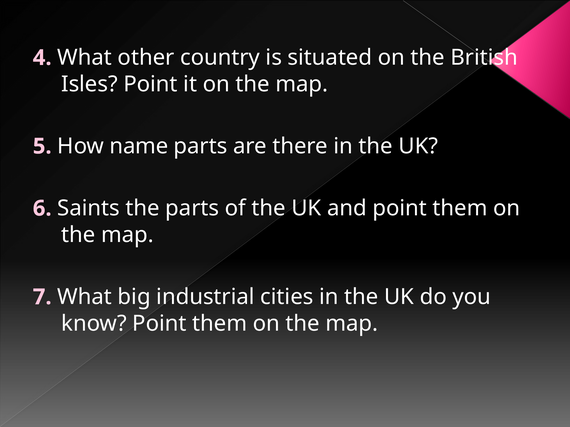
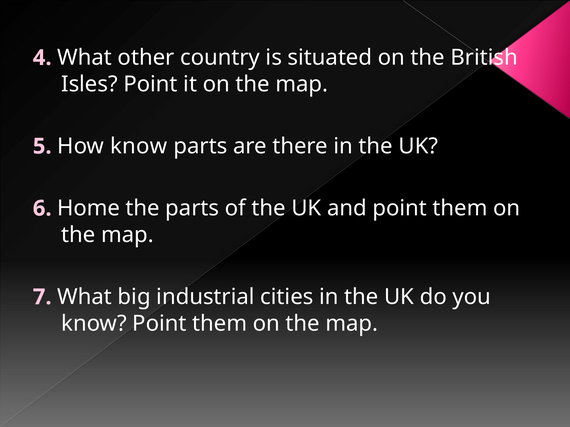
How name: name -> know
Saints: Saints -> Home
